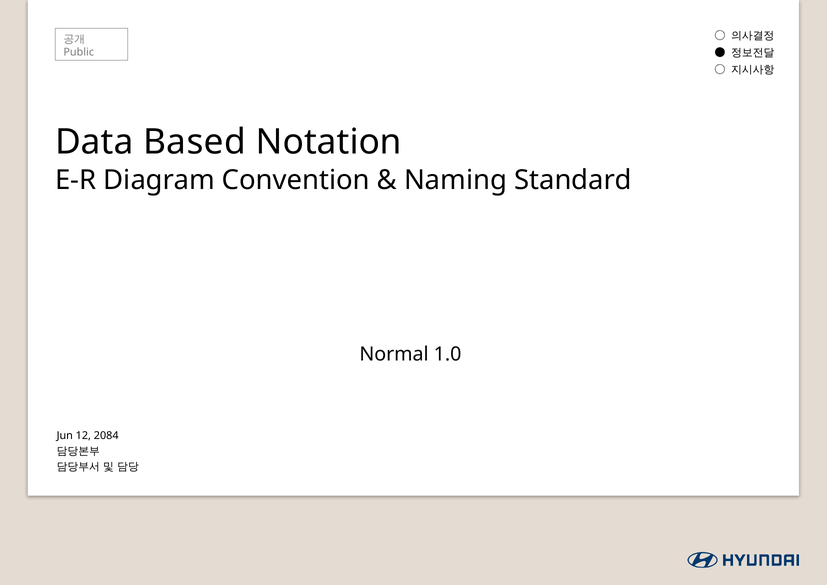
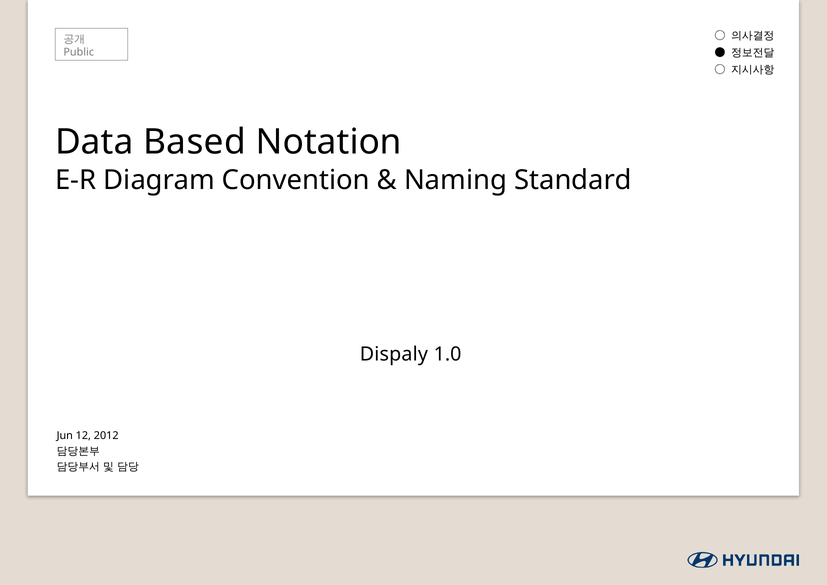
Normal: Normal -> Dispaly
2084: 2084 -> 2012
